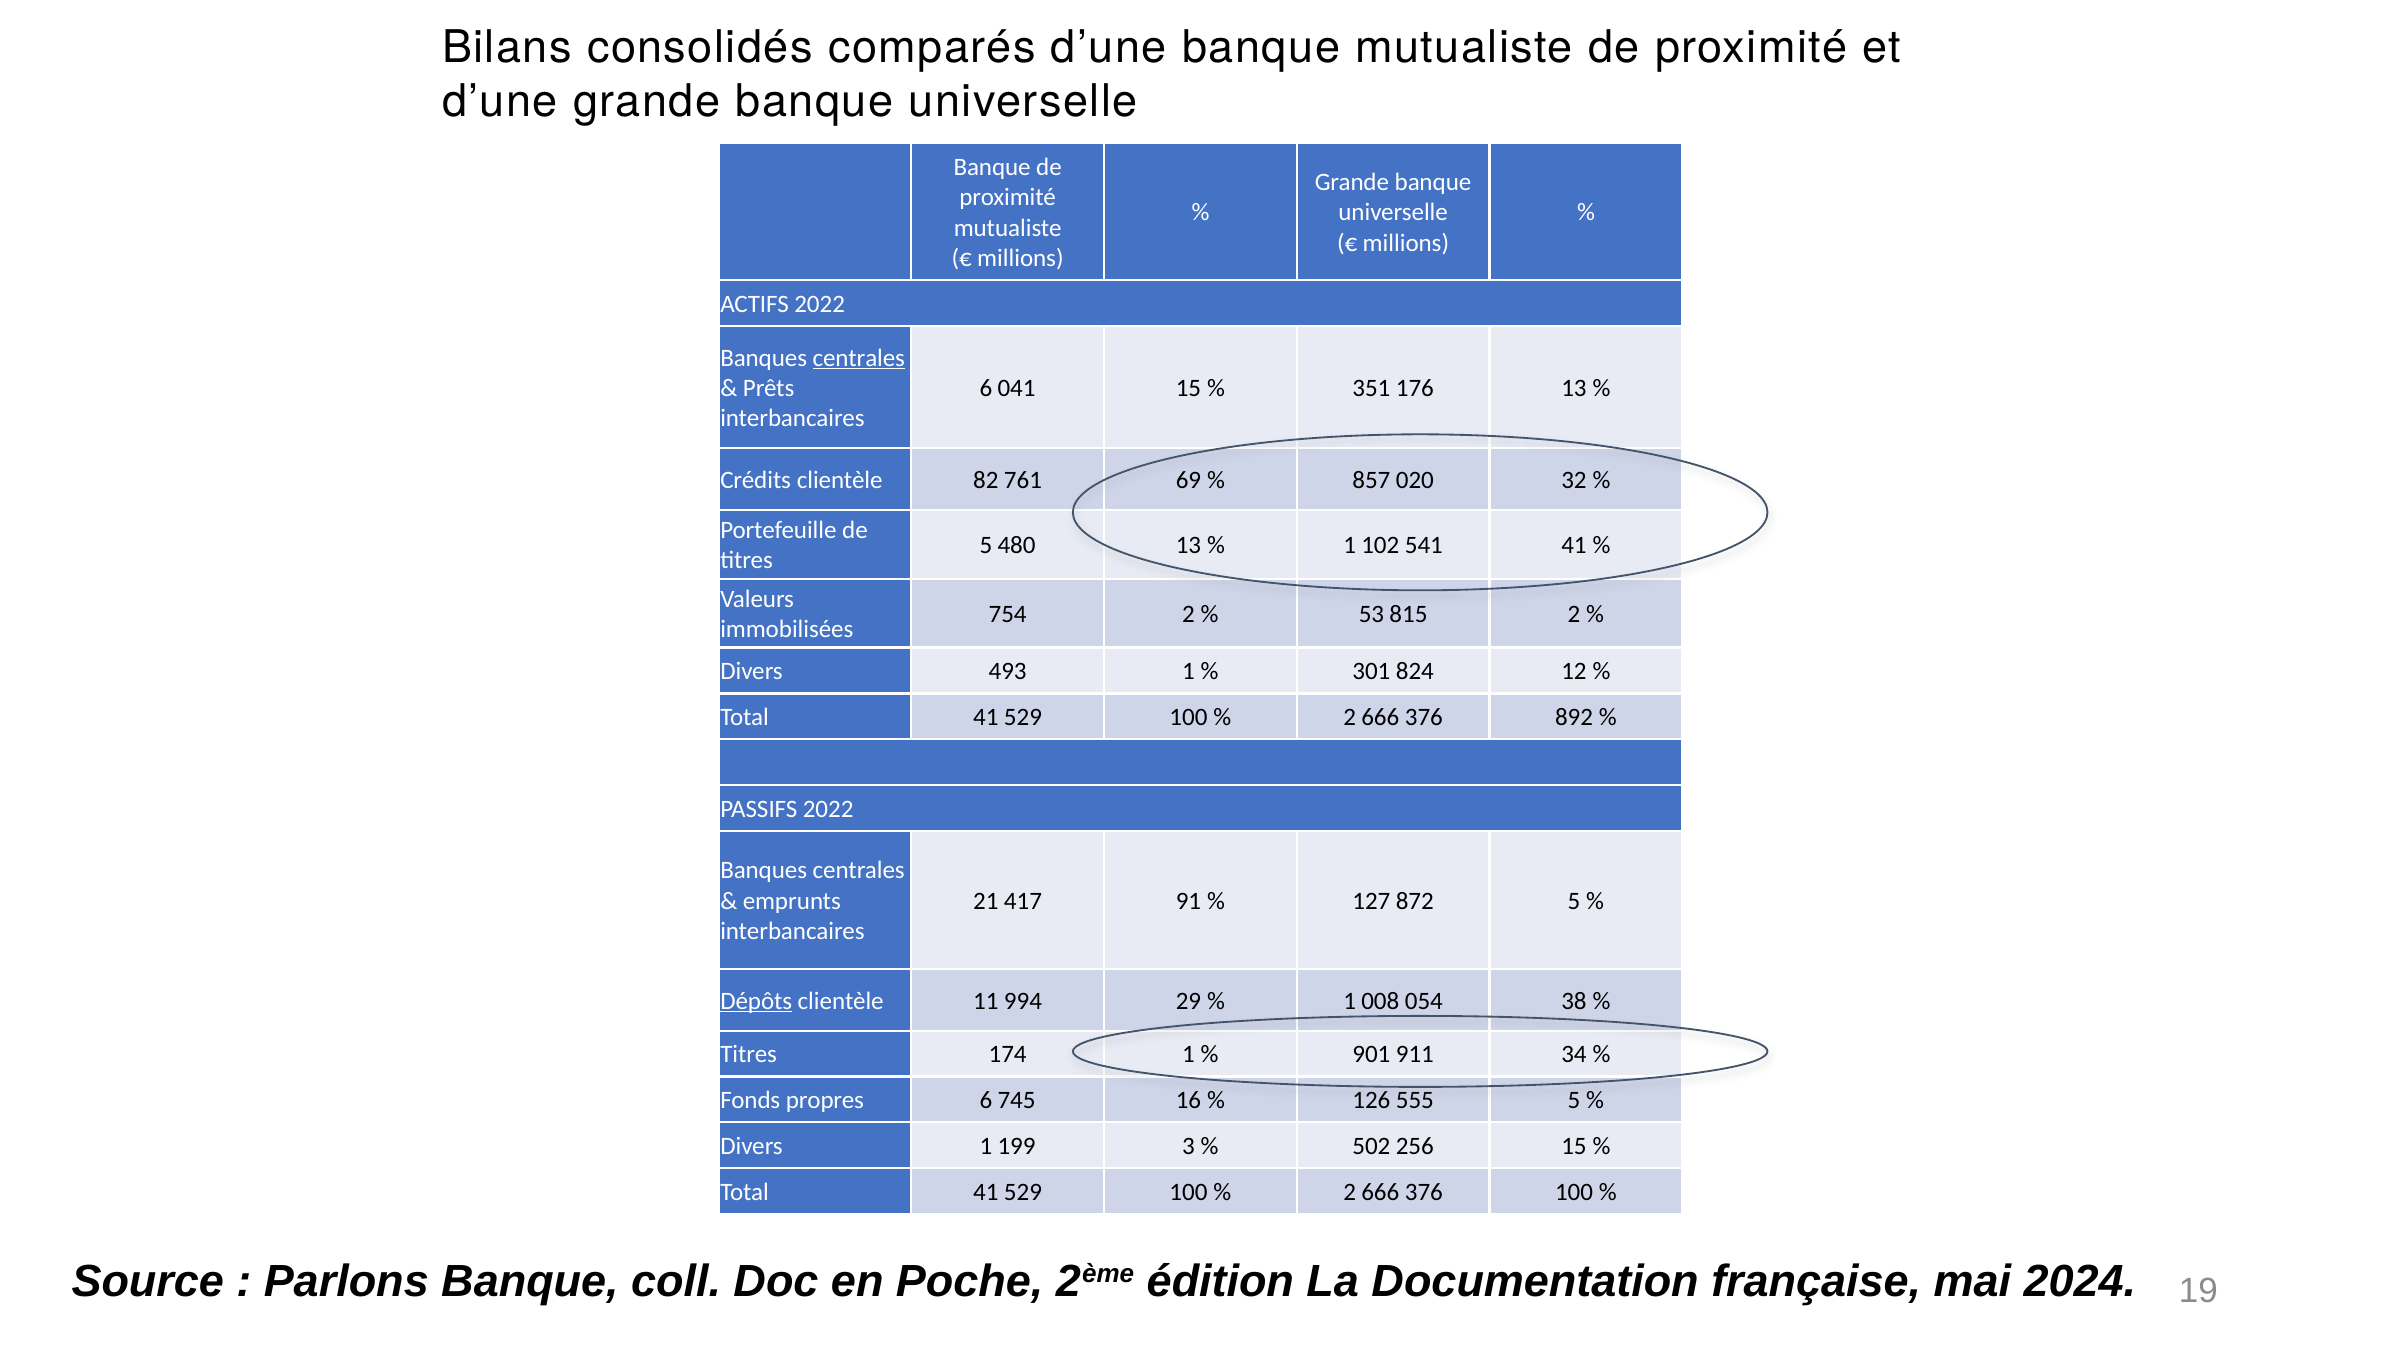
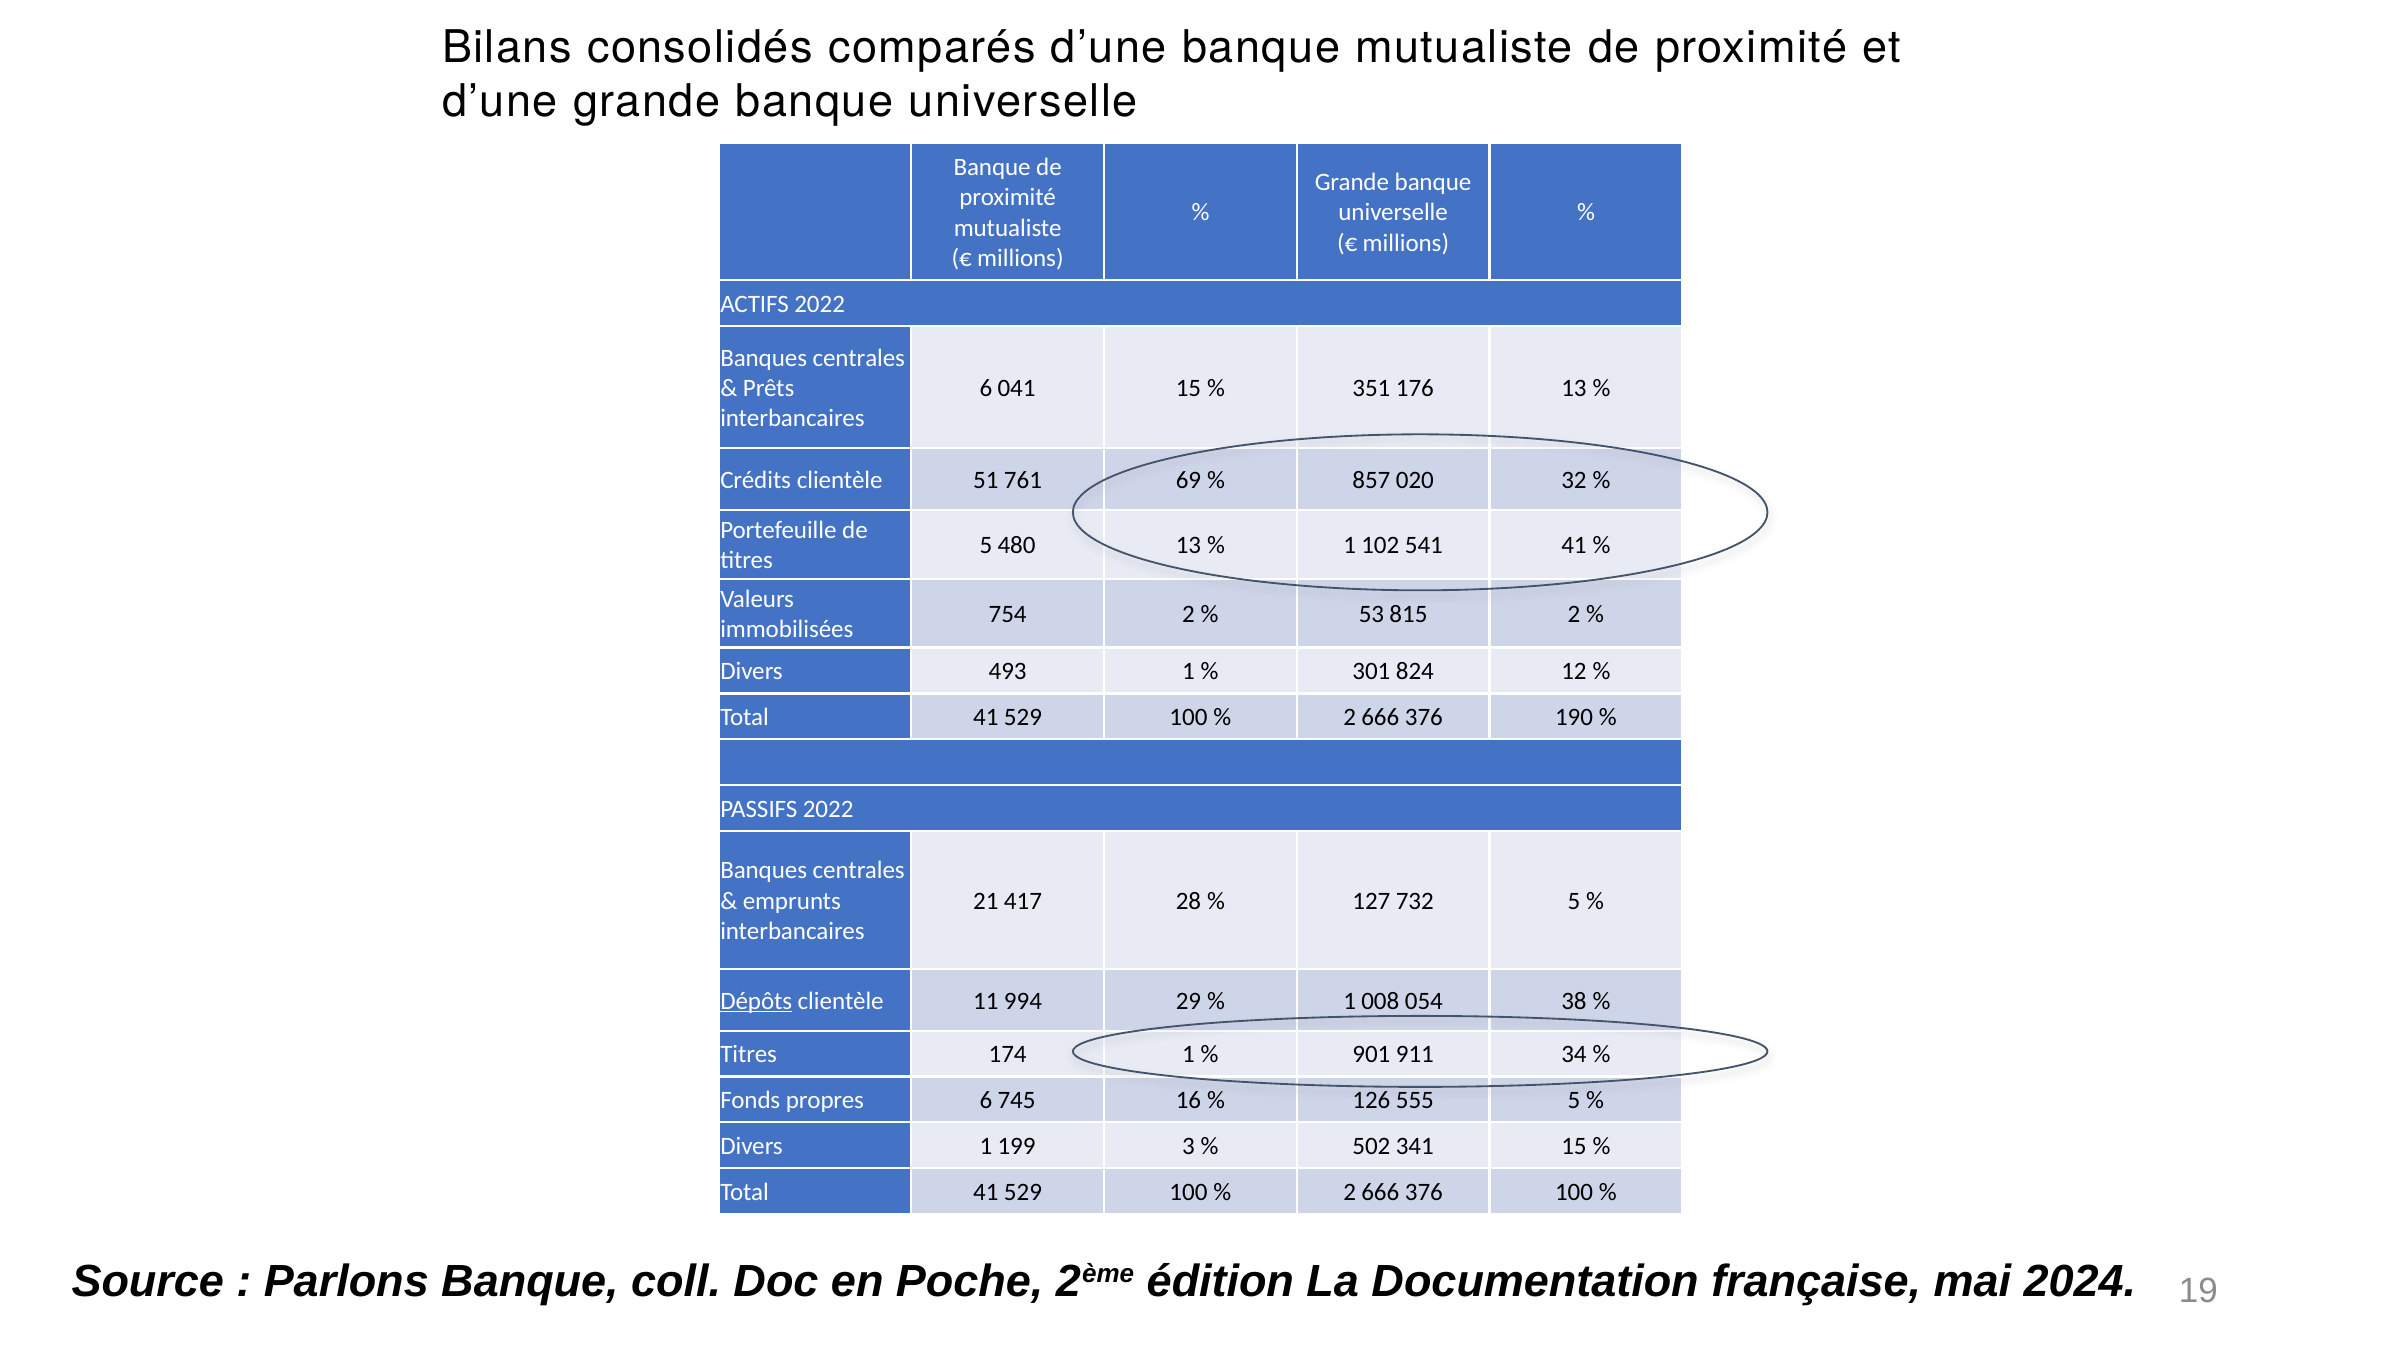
centrales at (859, 358) underline: present -> none
82: 82 -> 51
892: 892 -> 190
91: 91 -> 28
872: 872 -> 732
256: 256 -> 341
